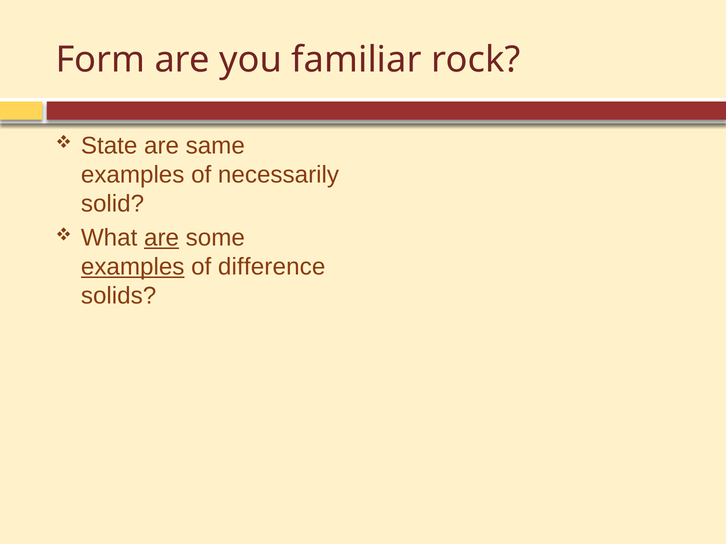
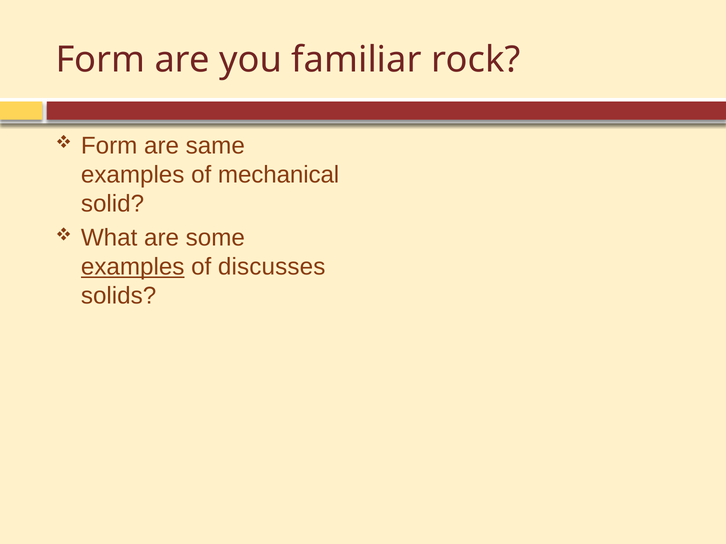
State at (109, 146): State -> Form
necessarily: necessarily -> mechanical
are at (162, 238) underline: present -> none
difference: difference -> discusses
